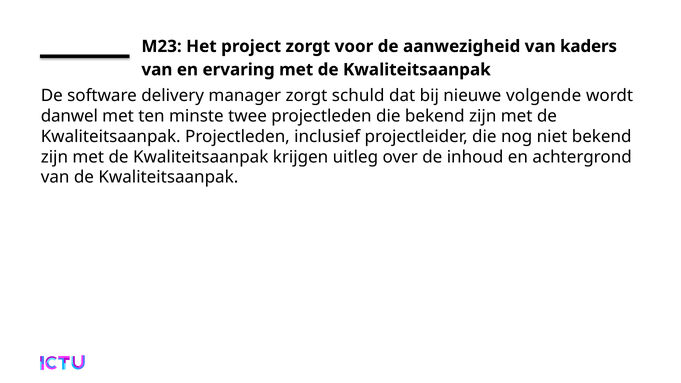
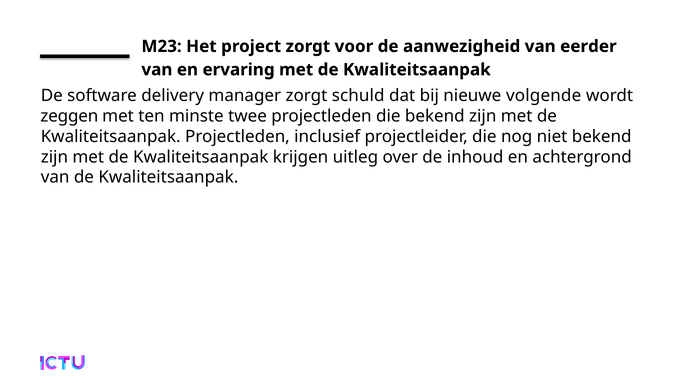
kaders: kaders -> eerder
danwel: danwel -> zeggen
